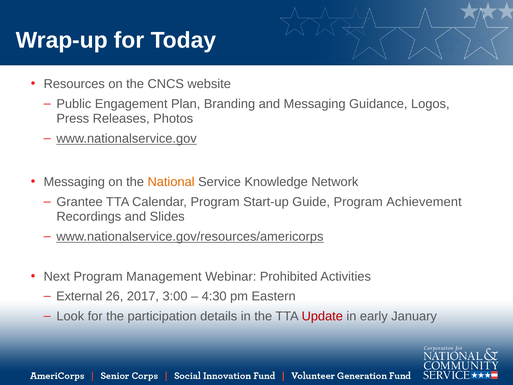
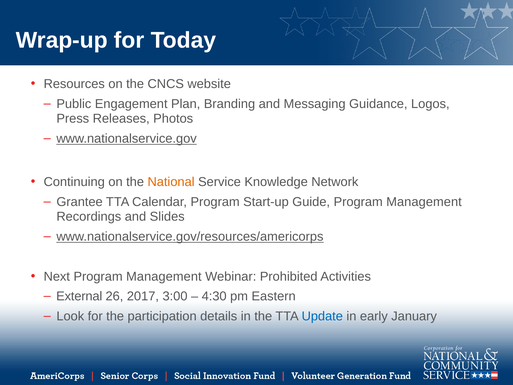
Messaging at (74, 182): Messaging -> Continuing
Guide Program Achievement: Achievement -> Management
Update colour: red -> blue
